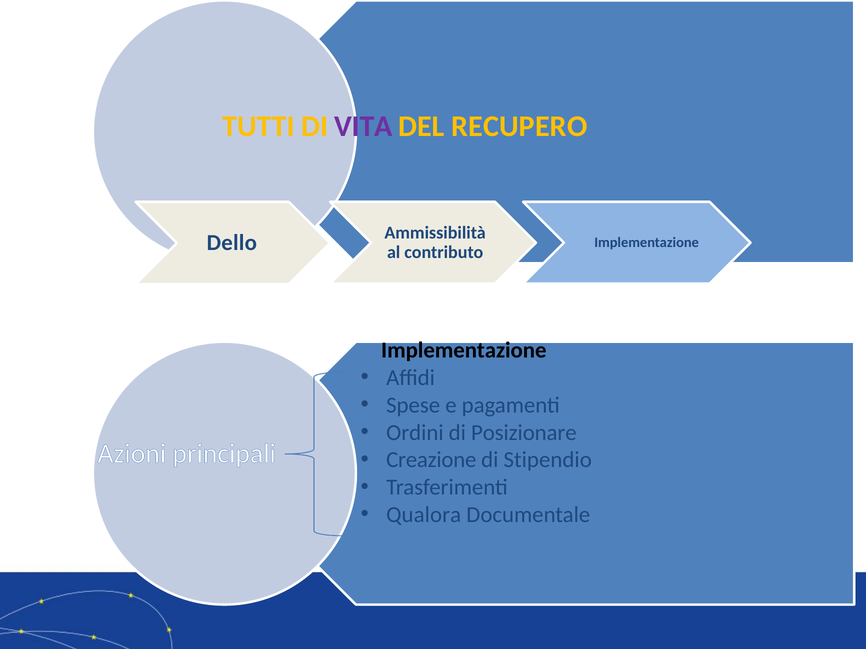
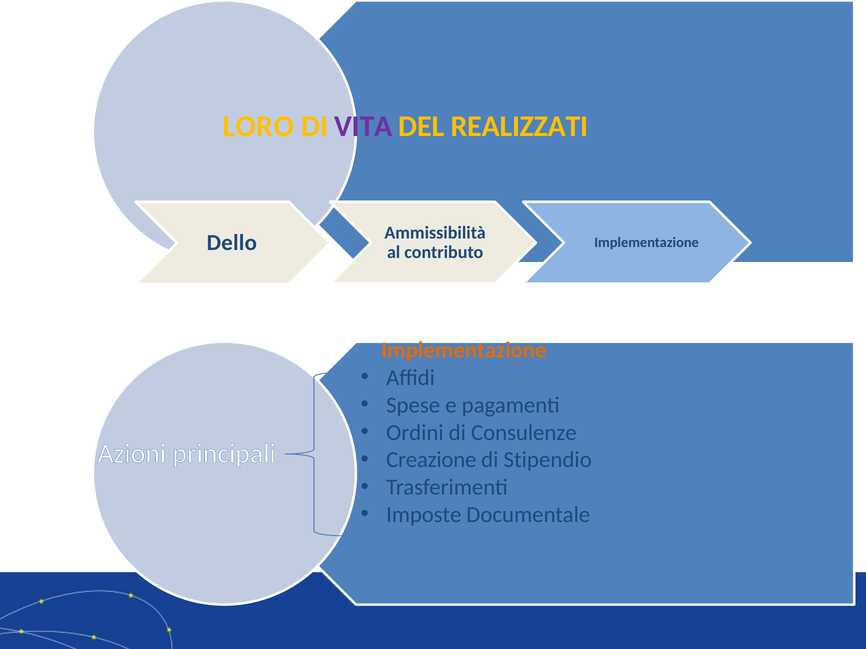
TUTTI: TUTTI -> LORO
RECUPERO: RECUPERO -> REALIZZATI
Implementazione at (464, 351) colour: black -> orange
Posizionare: Posizionare -> Consulenze
Qualora: Qualora -> Imposte
